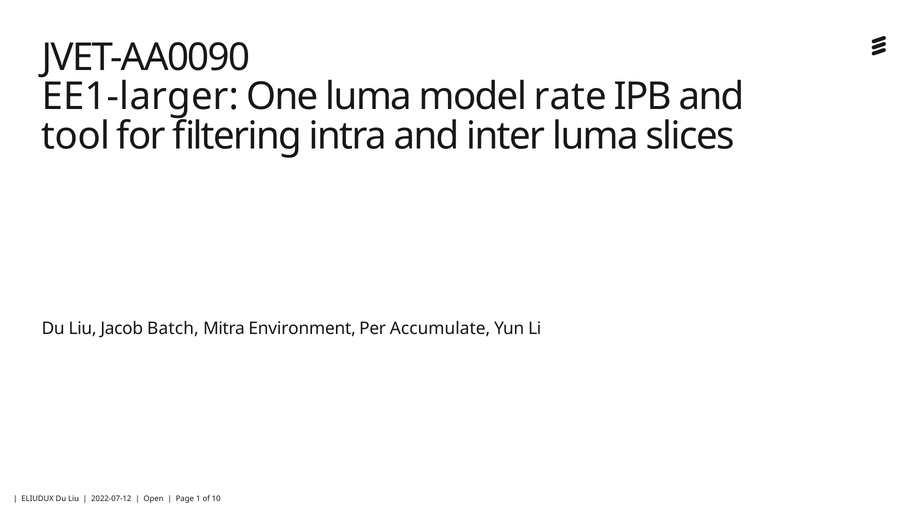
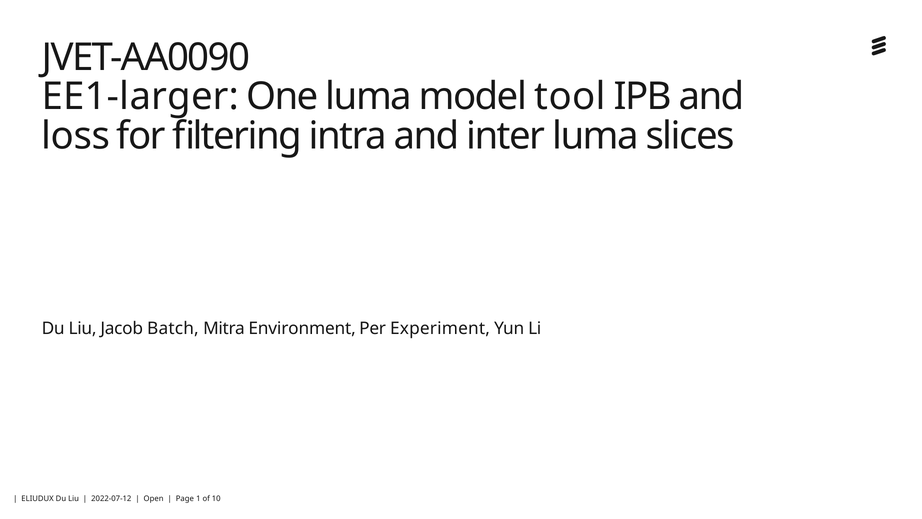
rate: rate -> tool
tool: tool -> loss
Accumulate: Accumulate -> Experiment
